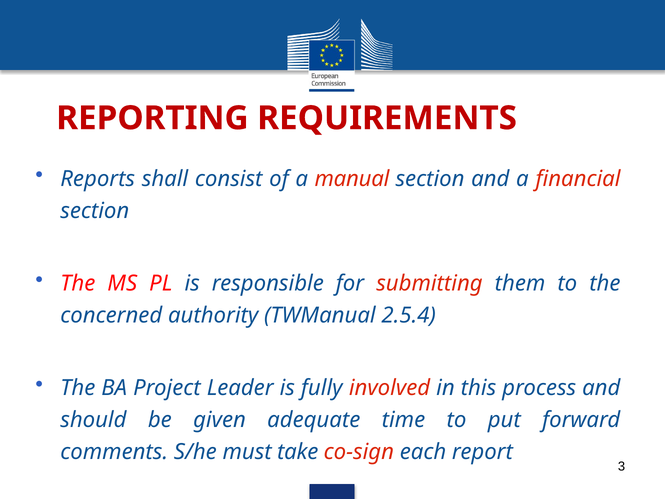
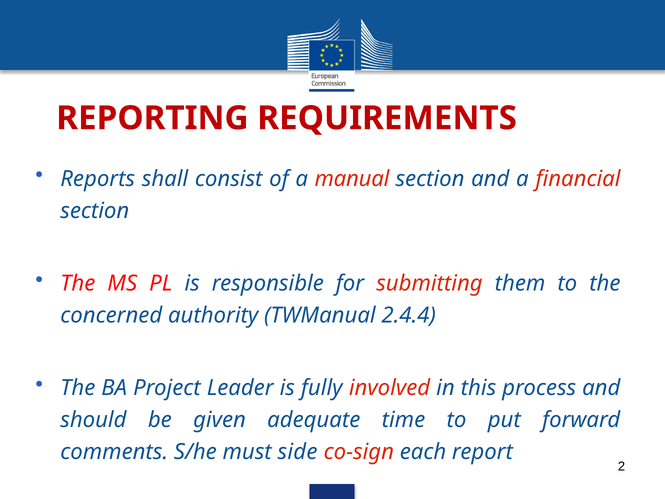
2.5.4: 2.5.4 -> 2.4.4
take: take -> side
3: 3 -> 2
